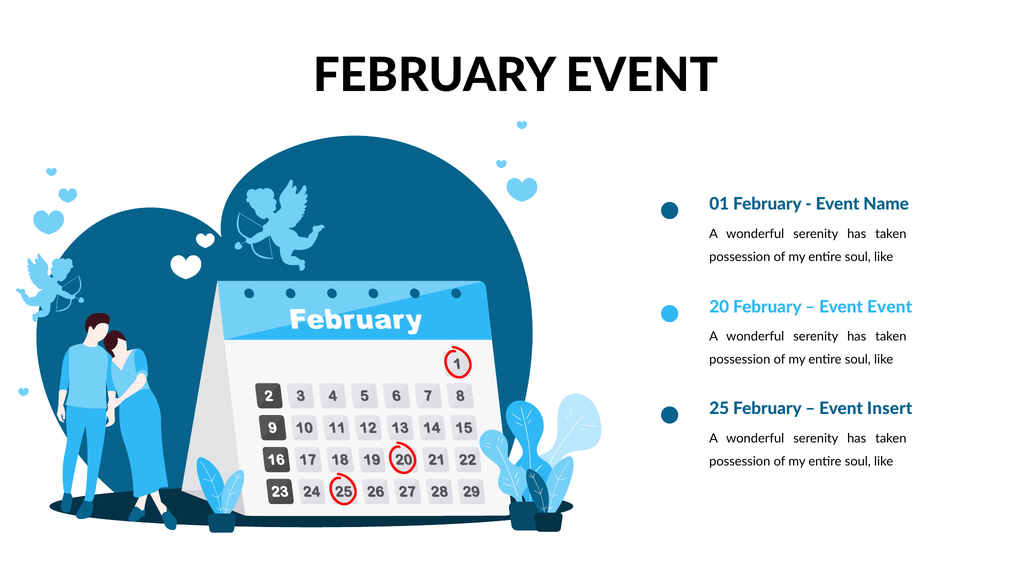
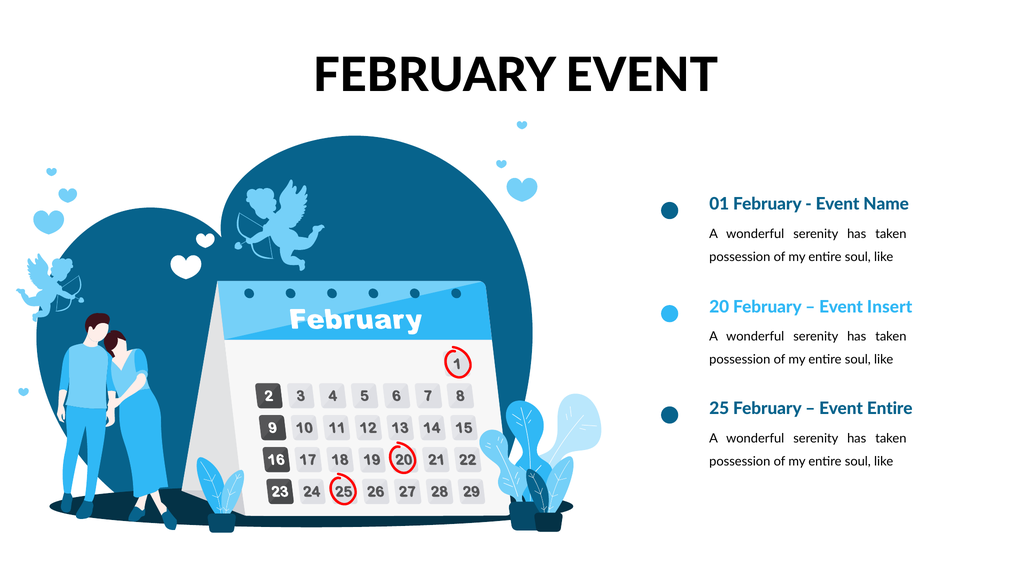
Event Event: Event -> Insert
Event Insert: Insert -> Entire
